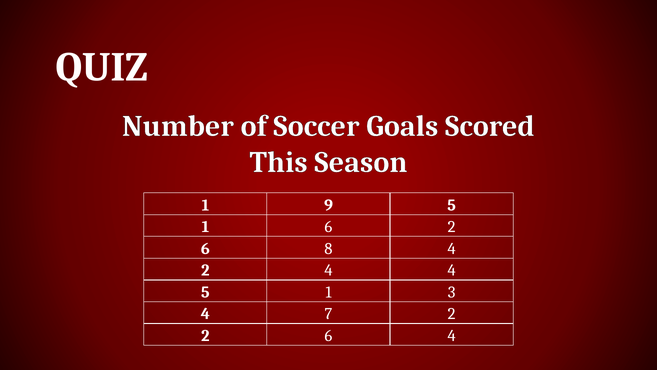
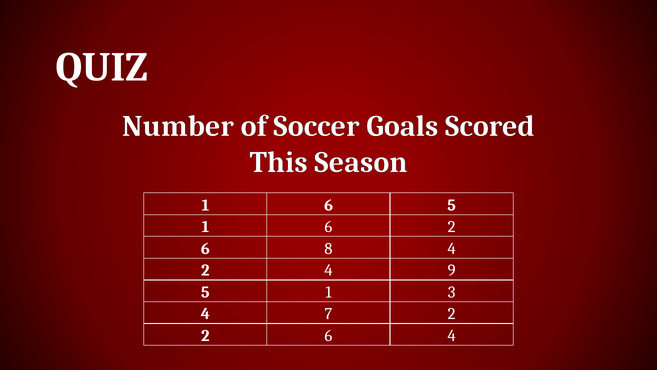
9 at (329, 205): 9 -> 6
4 4: 4 -> 9
